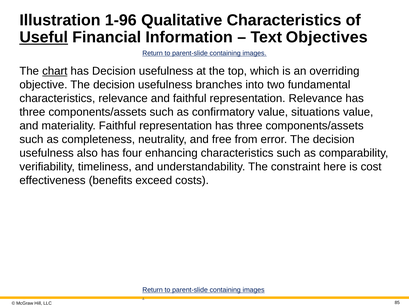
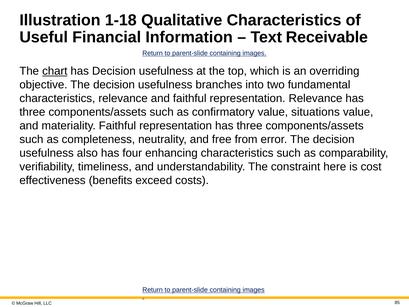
1-96: 1-96 -> 1-18
Useful underline: present -> none
Objectives: Objectives -> Receivable
